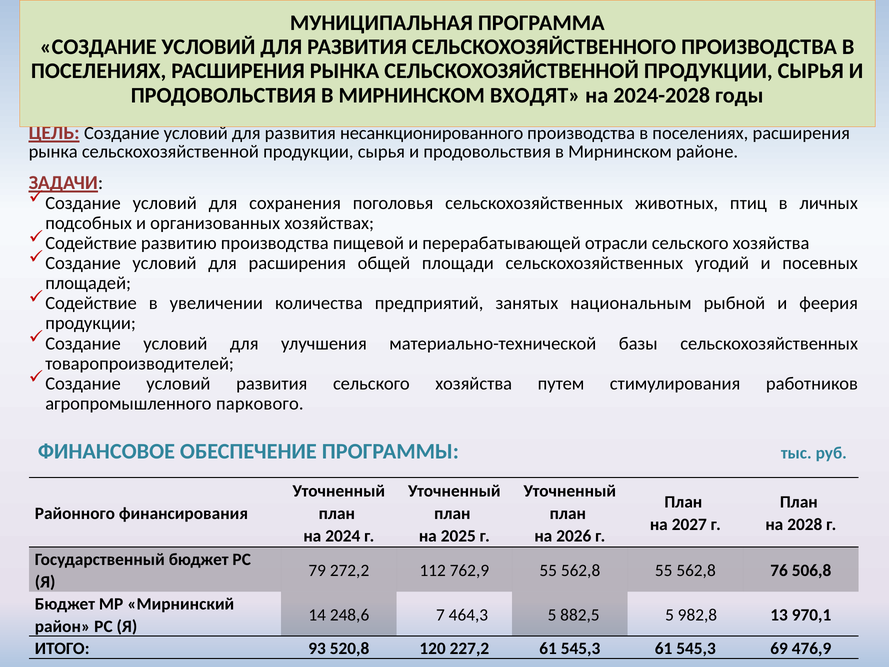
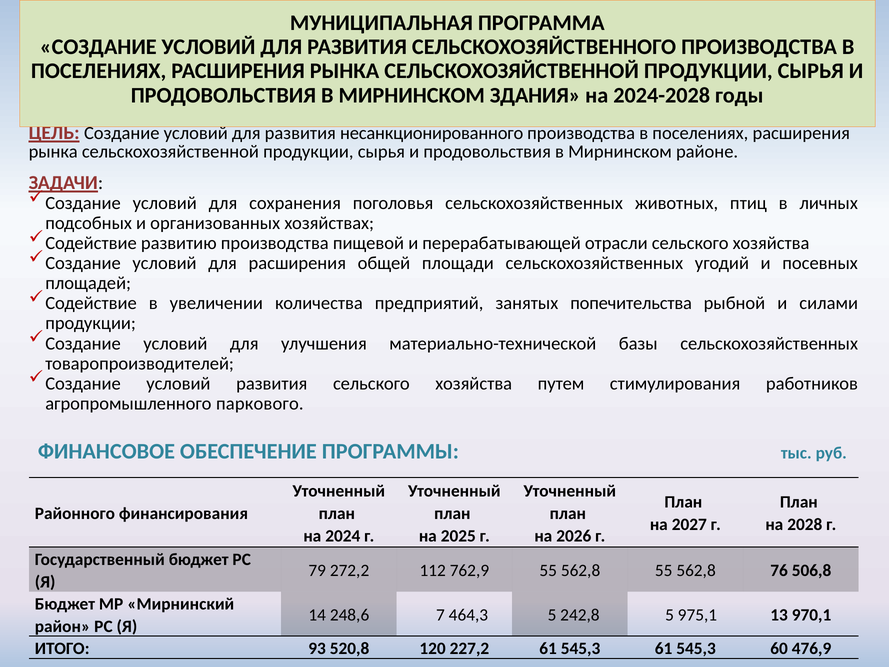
ВХОДЯТ: ВХОДЯТ -> ЗДАНИЯ
национальным: национальным -> попечительства
феерия: феерия -> силами
882,5: 882,5 -> 242,8
982,8: 982,8 -> 975,1
69: 69 -> 60
